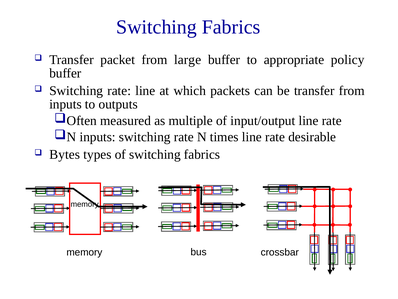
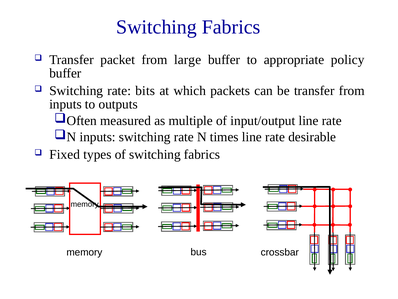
rate line: line -> bits
Bytes: Bytes -> Fixed
